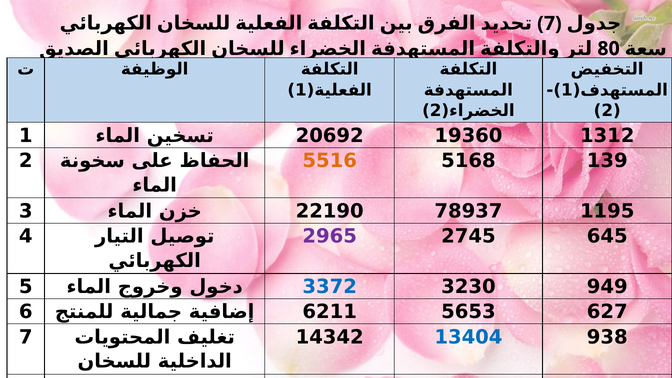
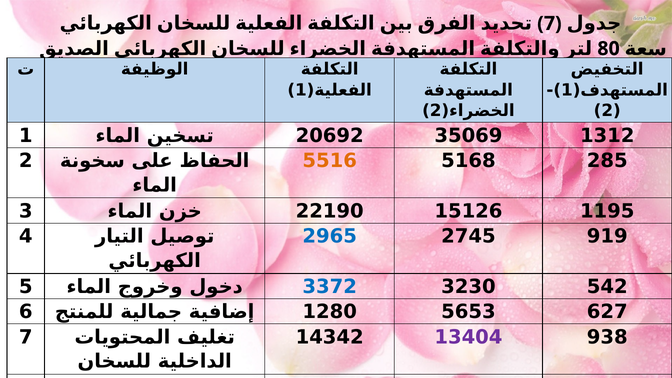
19360: 19360 -> 35069
139: 139 -> 285
78937: 78937 -> 15126
2965 colour: purple -> blue
645: 645 -> 919
949: 949 -> 542
6211: 6211 -> 1280
13404 colour: blue -> purple
